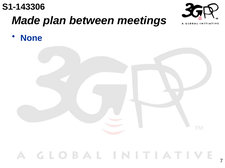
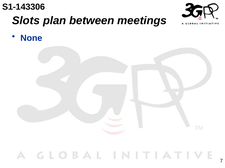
Made: Made -> Slots
